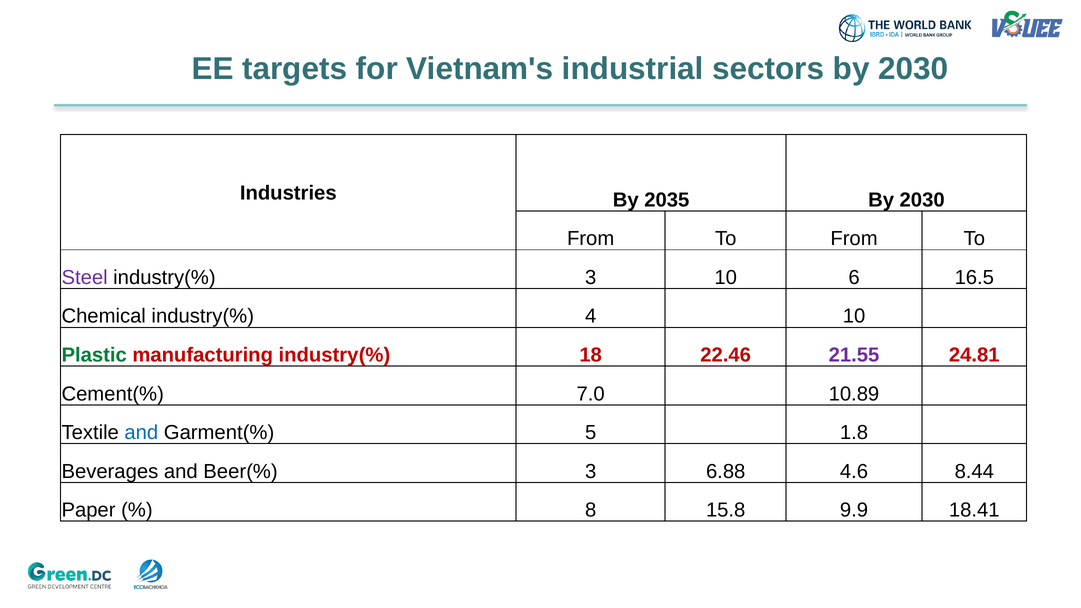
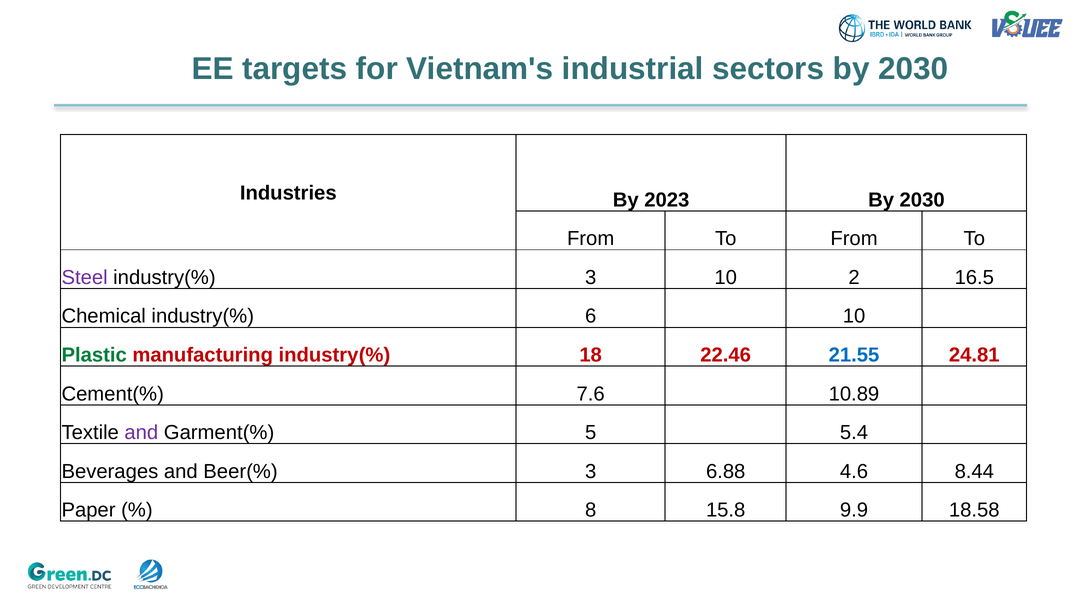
2035: 2035 -> 2023
6: 6 -> 2
4: 4 -> 6
21.55 colour: purple -> blue
7.0: 7.0 -> 7.6
and at (141, 433) colour: blue -> purple
1.8: 1.8 -> 5.4
18.41: 18.41 -> 18.58
